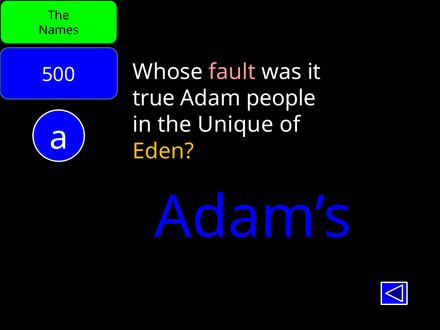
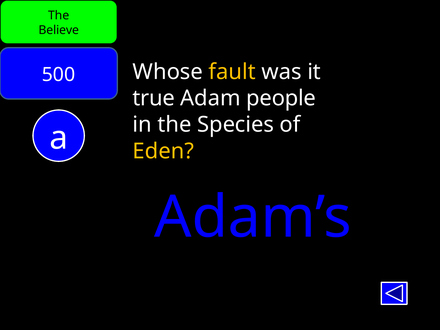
Names: Names -> Believe
fault colour: pink -> yellow
Unique: Unique -> Species
